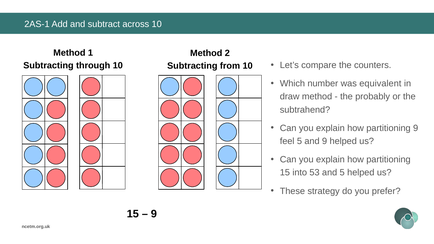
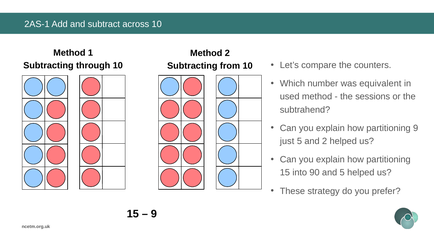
draw: draw -> used
probably: probably -> sessions
feel: feel -> just
and 9: 9 -> 2
53: 53 -> 90
